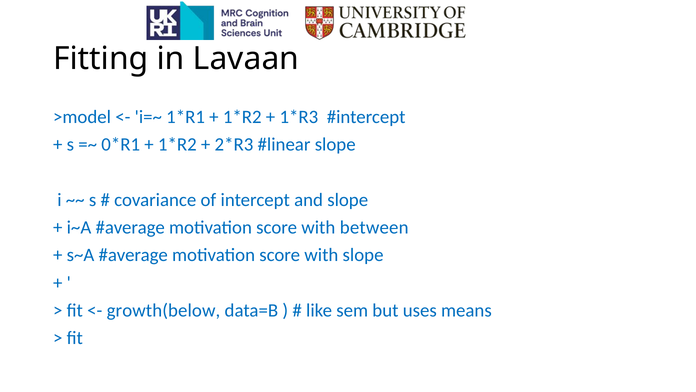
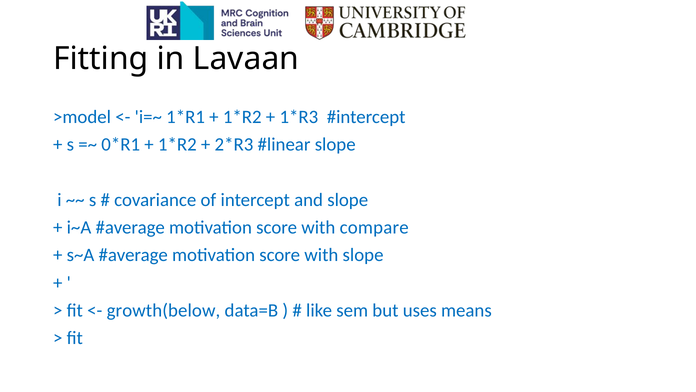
between: between -> compare
